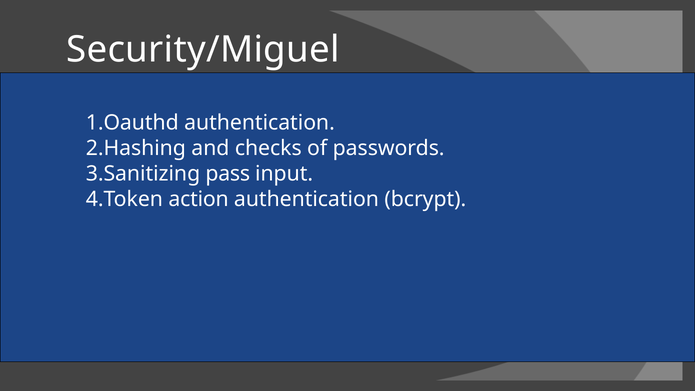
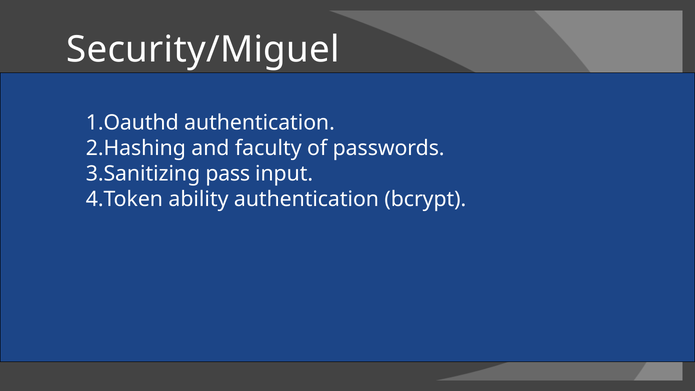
checks: checks -> faculty
action: action -> ability
